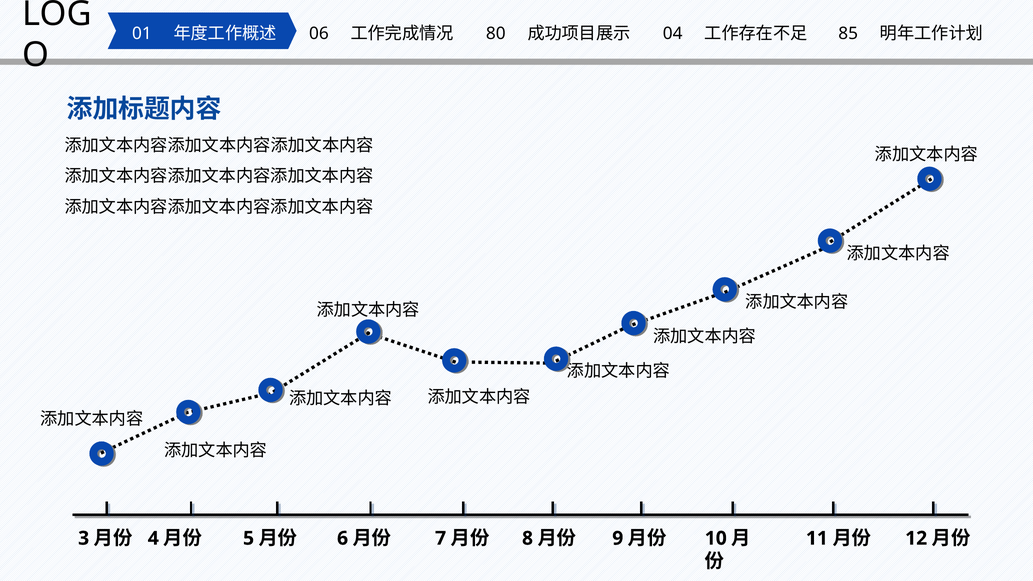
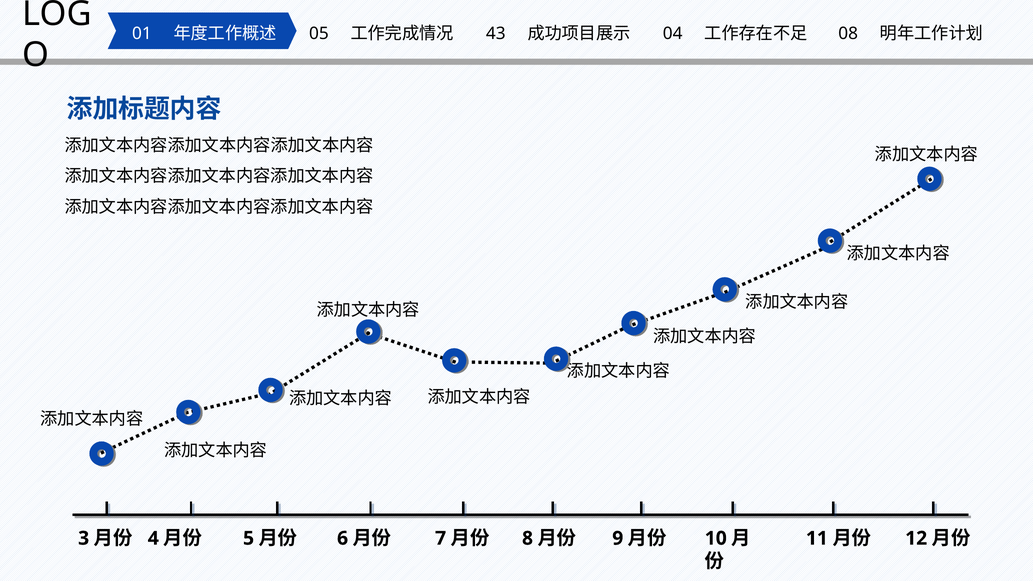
06: 06 -> 05
80: 80 -> 43
85: 85 -> 08
